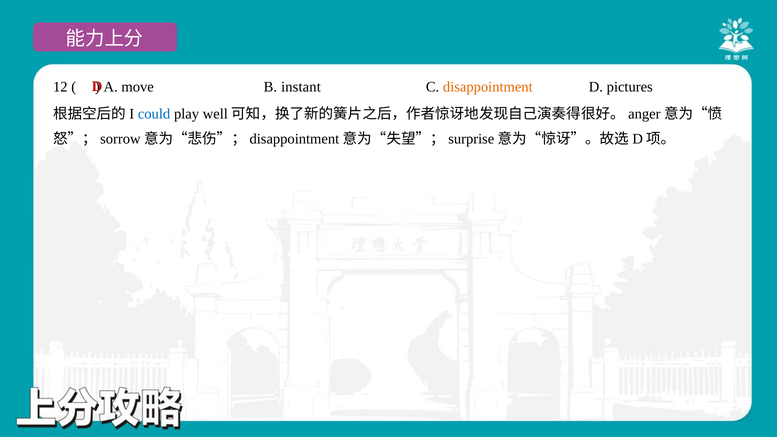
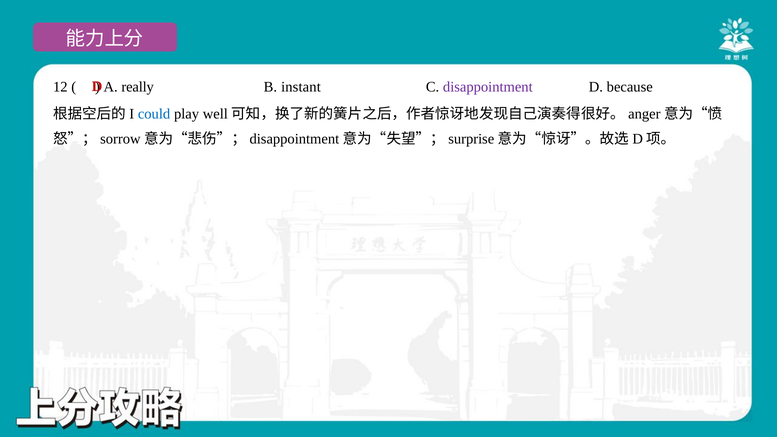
move: move -> really
disappointment colour: orange -> purple
pictures: pictures -> because
